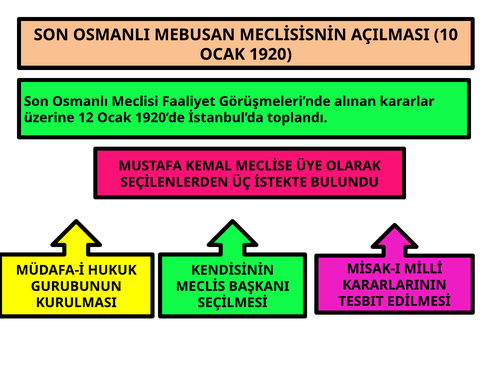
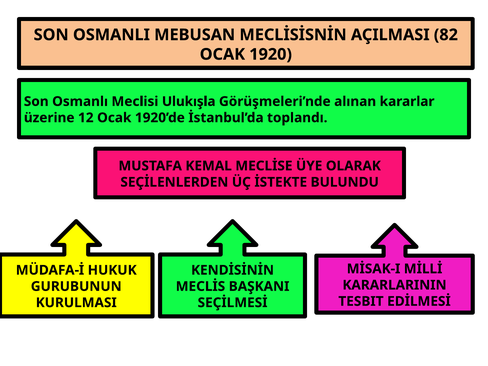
10: 10 -> 82
Faaliyet: Faaliyet -> Ulukışla
